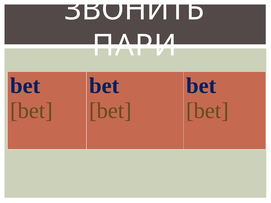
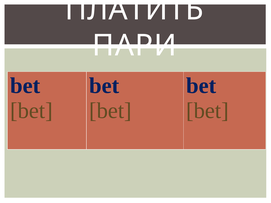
ЗВОНИТЬ: ЗВОНИТЬ -> ПЛАТИТЬ
